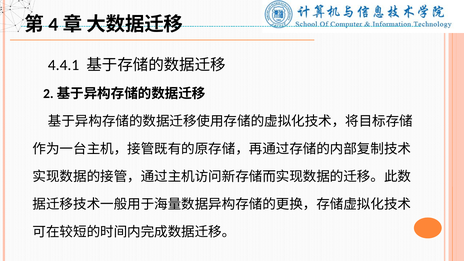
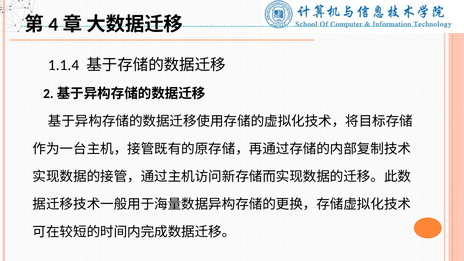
4.4.1: 4.4.1 -> 1.1.4
